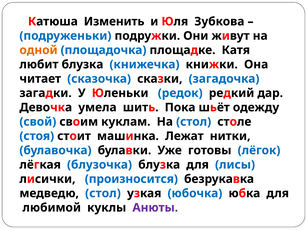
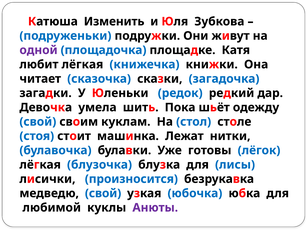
одной colour: orange -> purple
любит блузка: блузка -> лёгкая
медведю стол: стол -> свой
